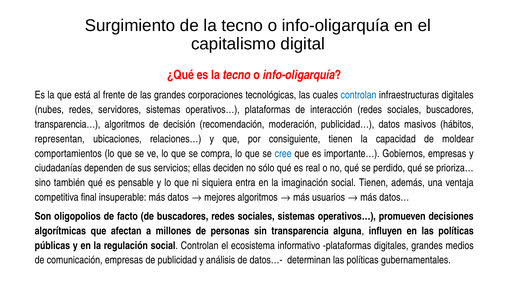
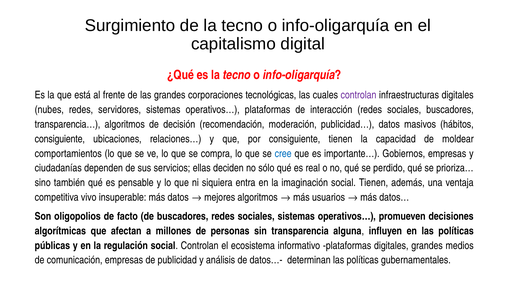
controlan at (358, 95) colour: blue -> purple
representan at (60, 139): representan -> consiguiente
final: final -> vivo
